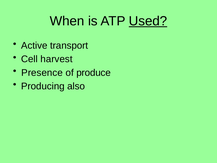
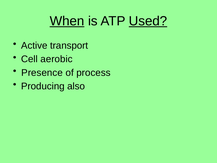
When underline: none -> present
harvest: harvest -> aerobic
produce: produce -> process
